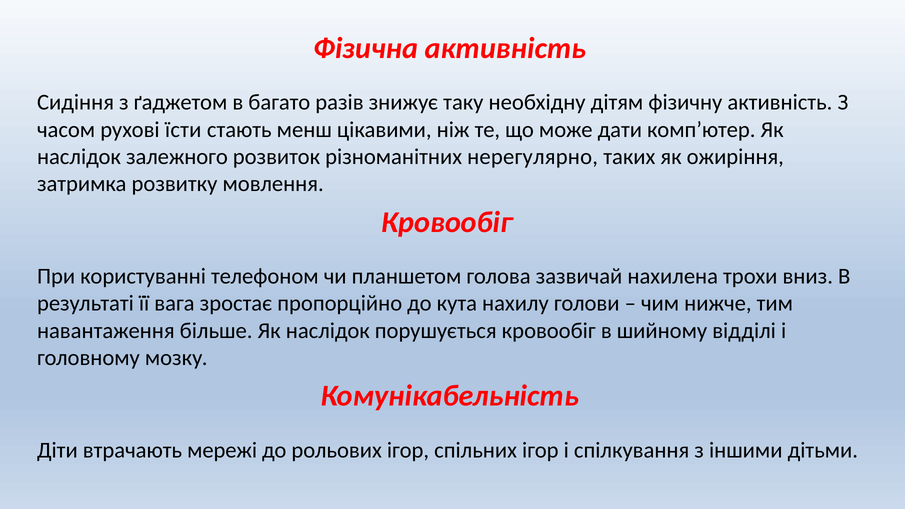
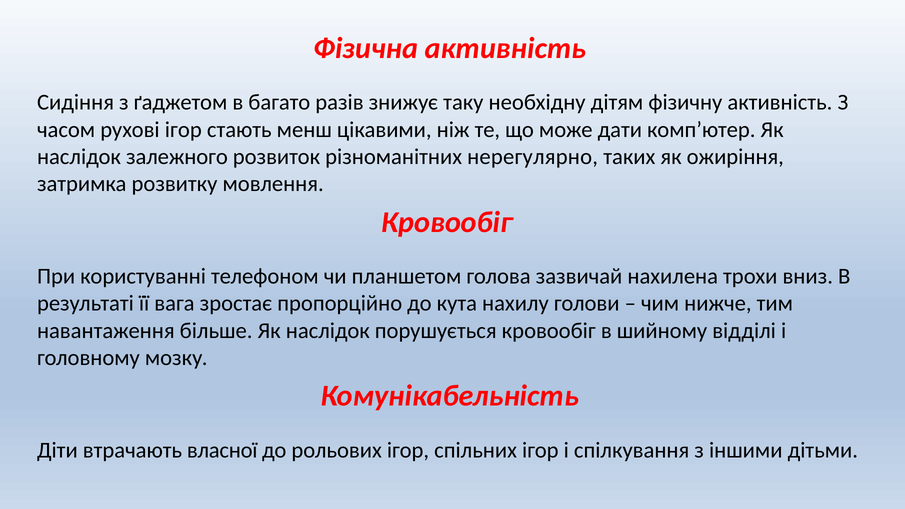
рухові їсти: їсти -> ігор
мережі: мережі -> власної
